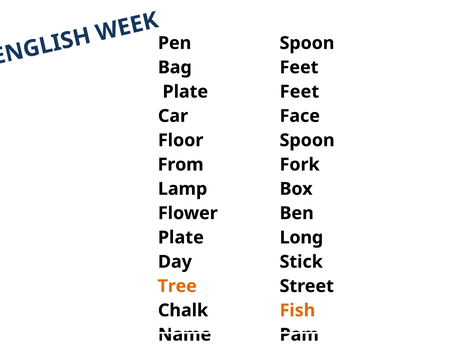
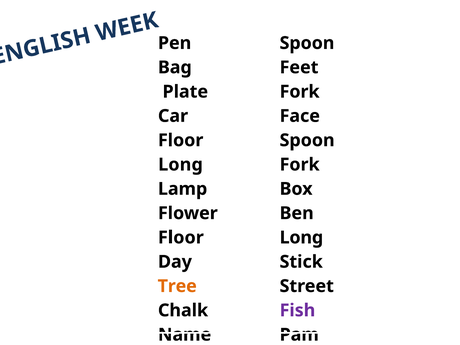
Feet at (299, 92): Feet -> Fork
From at (181, 165): From -> Long
Plate at (181, 238): Plate -> Floor
Fish colour: orange -> purple
